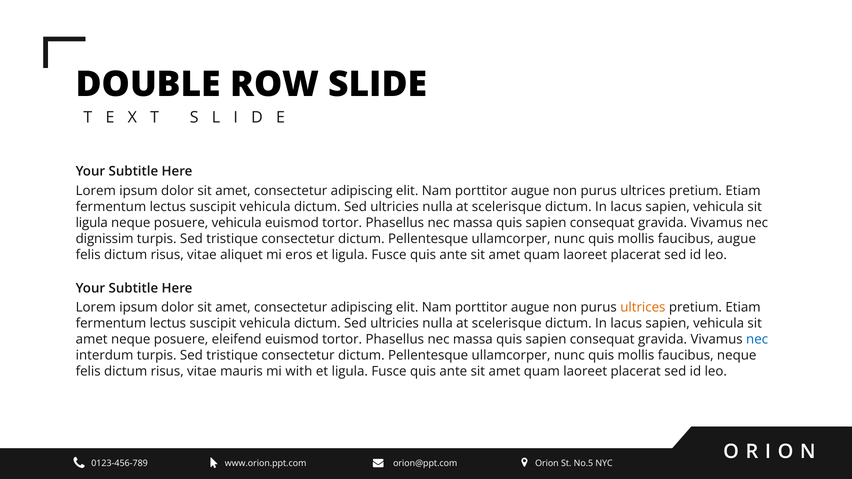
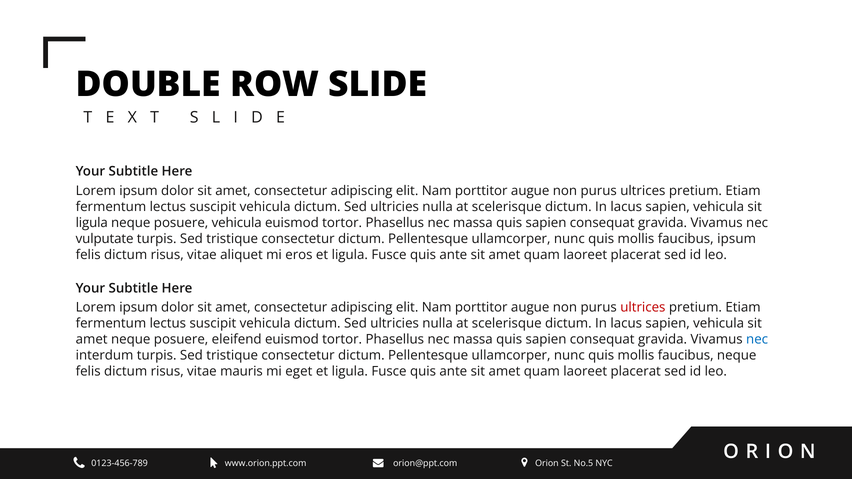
dignissim: dignissim -> vulputate
faucibus augue: augue -> ipsum
ultrices at (643, 308) colour: orange -> red
with: with -> eget
